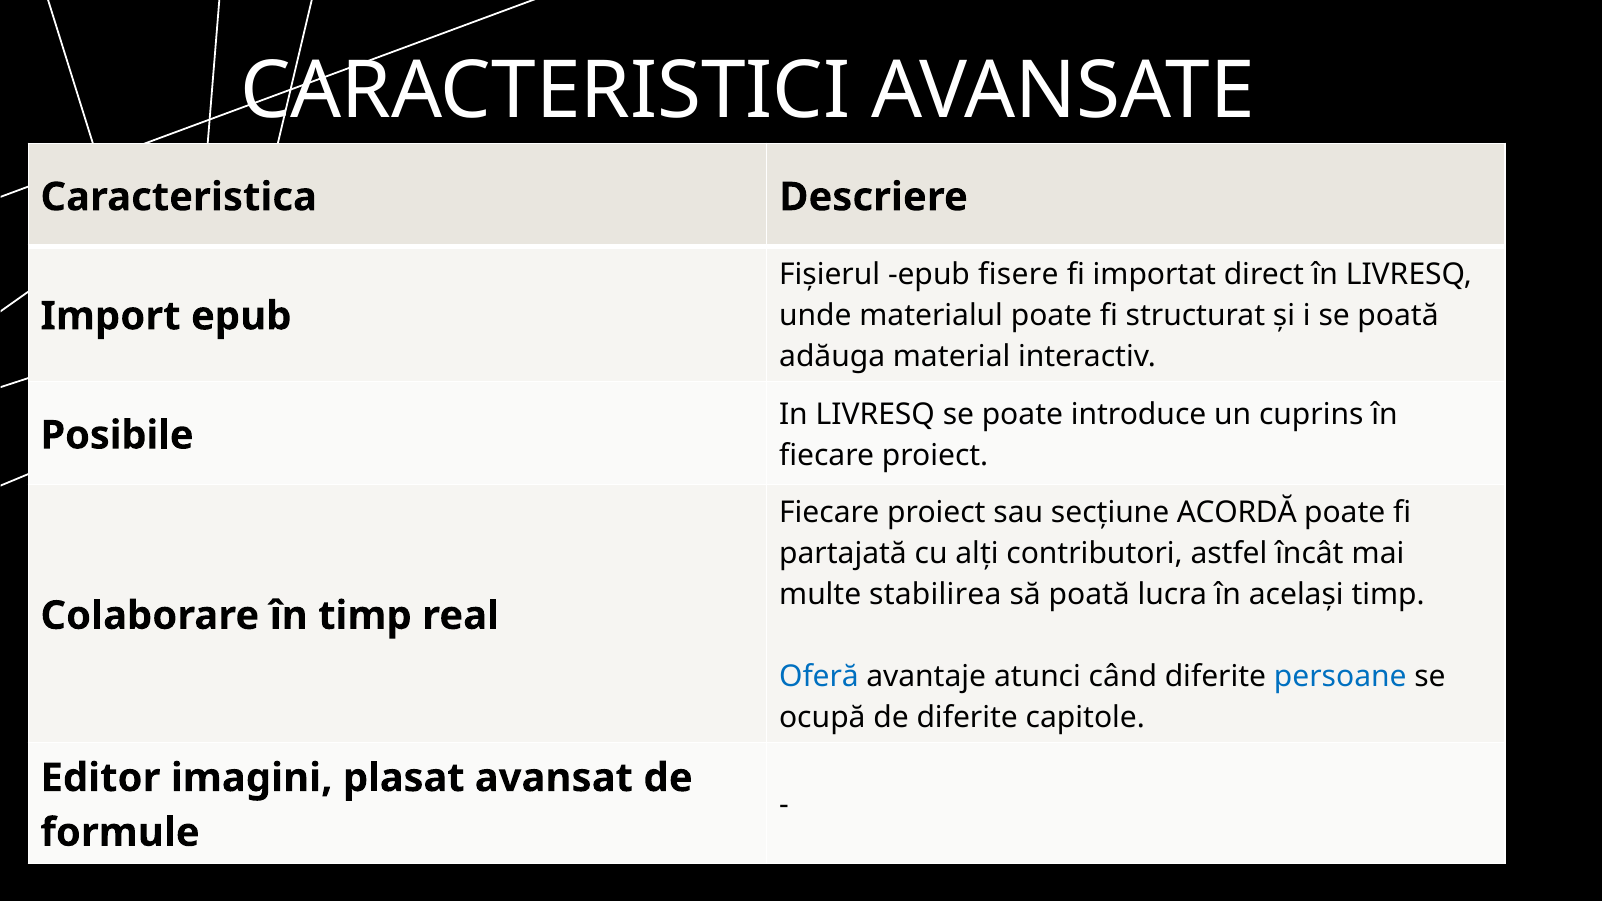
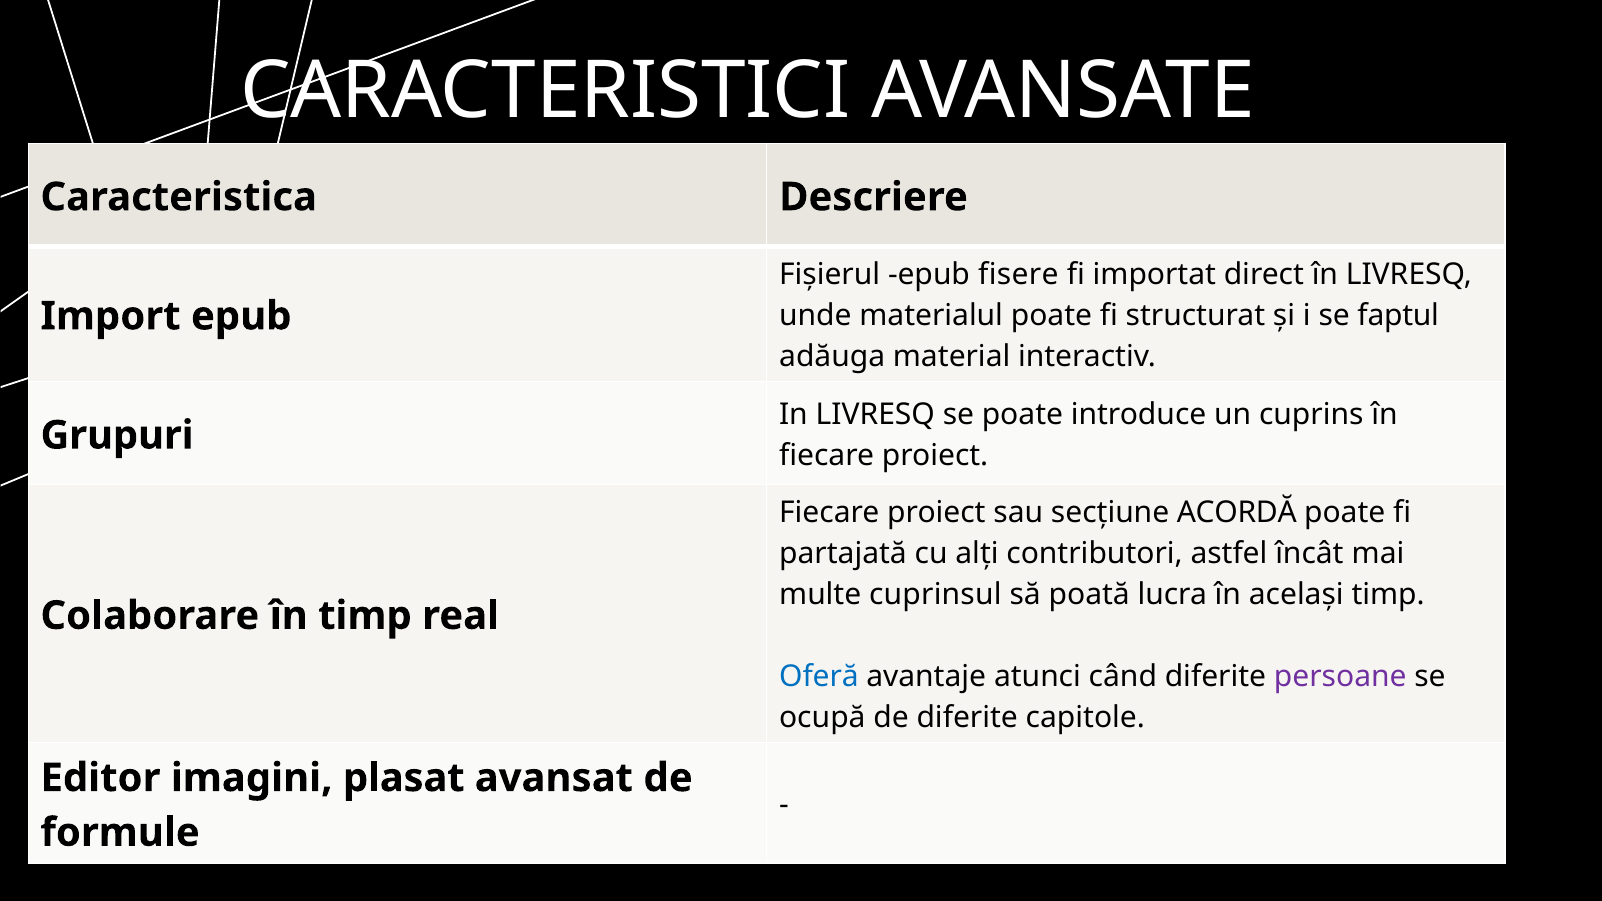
se poată: poată -> faptul
Posibile: Posibile -> Grupuri
stabilirea: stabilirea -> cuprinsul
persoane colour: blue -> purple
